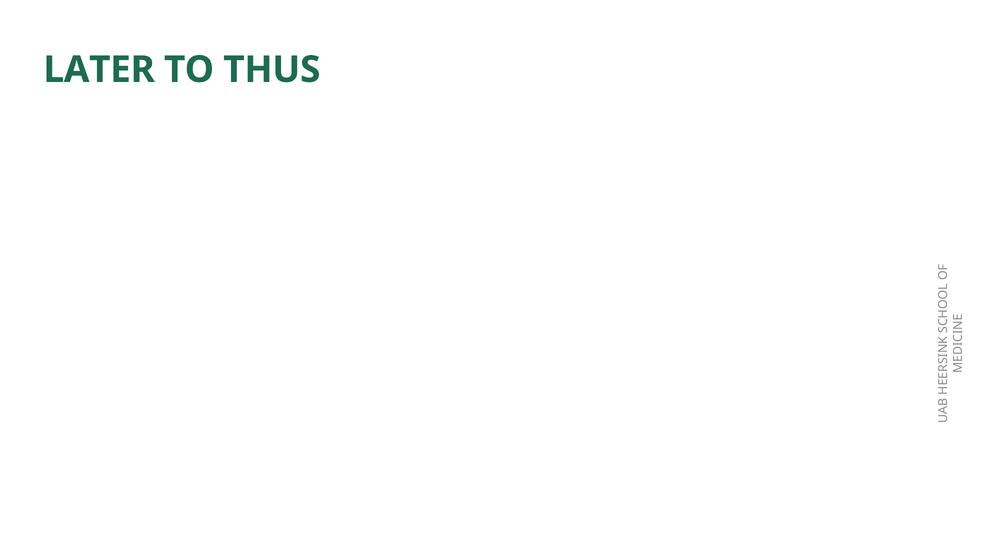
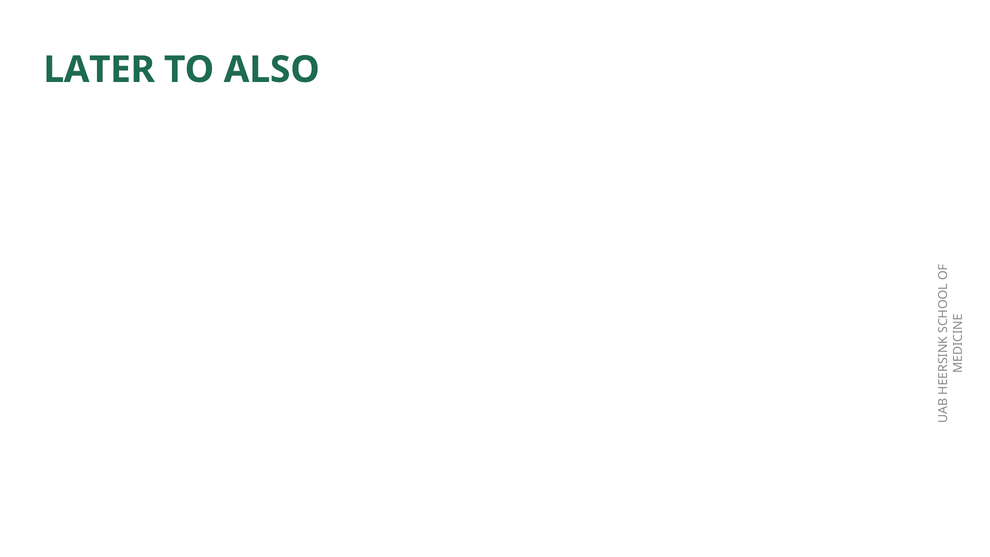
THUS: THUS -> ALSO
